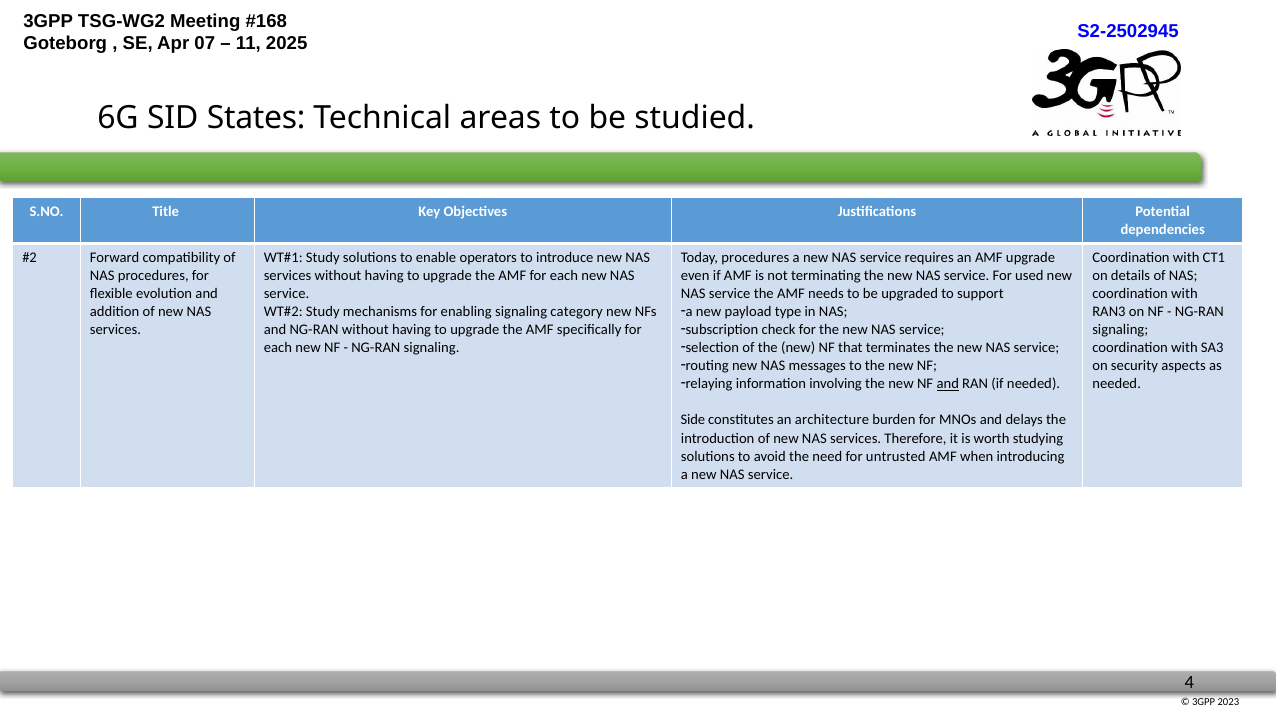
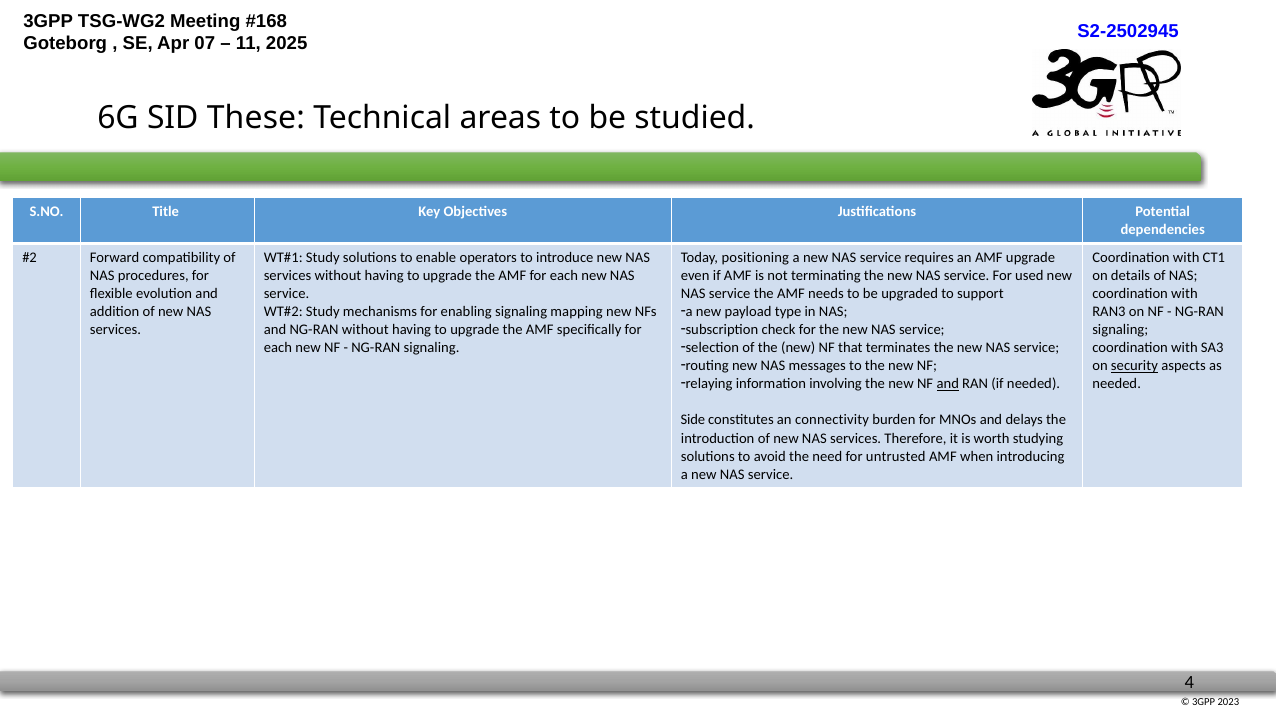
States: States -> These
Today procedures: procedures -> positioning
category: category -> mapping
security underline: none -> present
architecture: architecture -> connectivity
